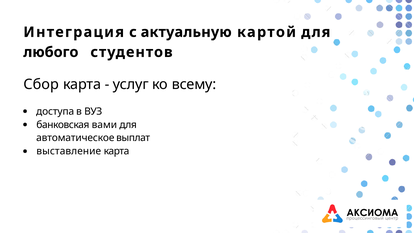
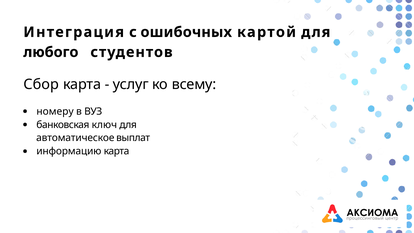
актуальную: актуальную -> ошибочных
доступа: доступа -> номеру
вами: вами -> ключ
выставление: выставление -> информацию
